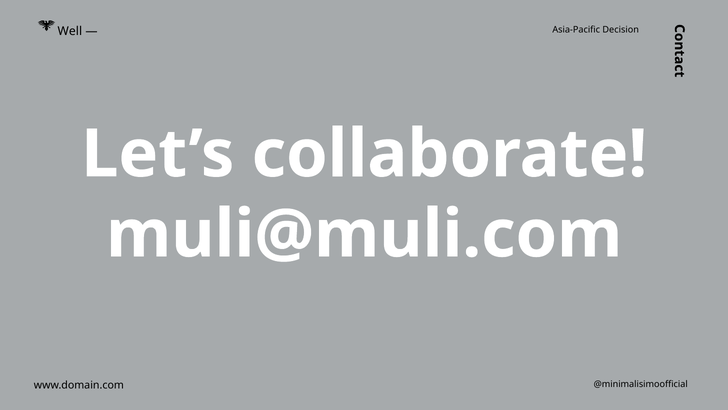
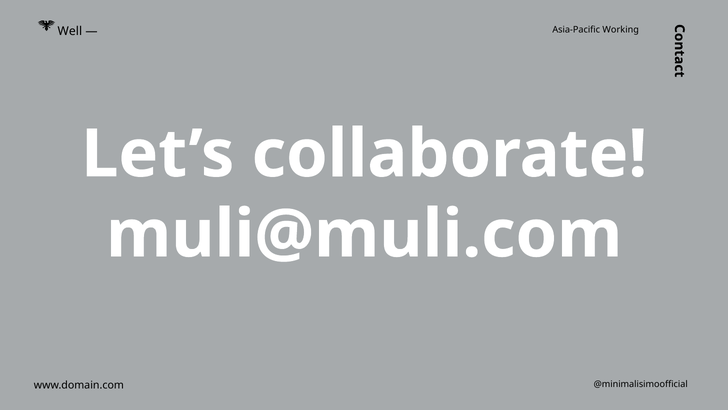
Decision: Decision -> Working
